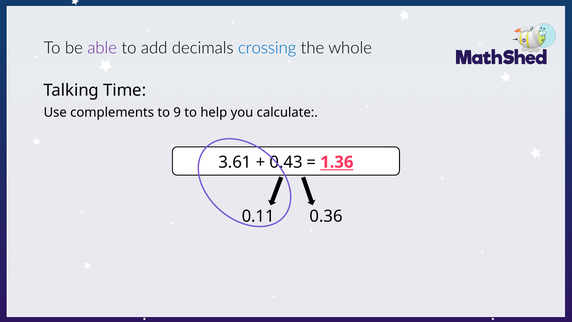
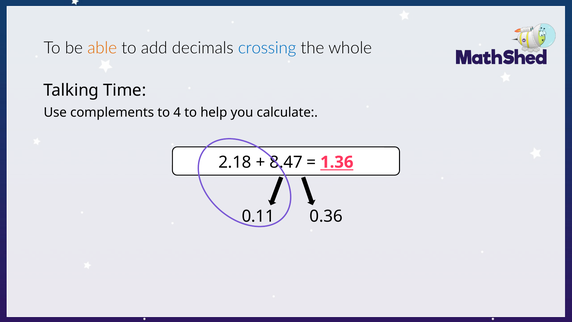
able colour: purple -> orange
9: 9 -> 4
3.61: 3.61 -> 2.18
0.43: 0.43 -> 8.47
